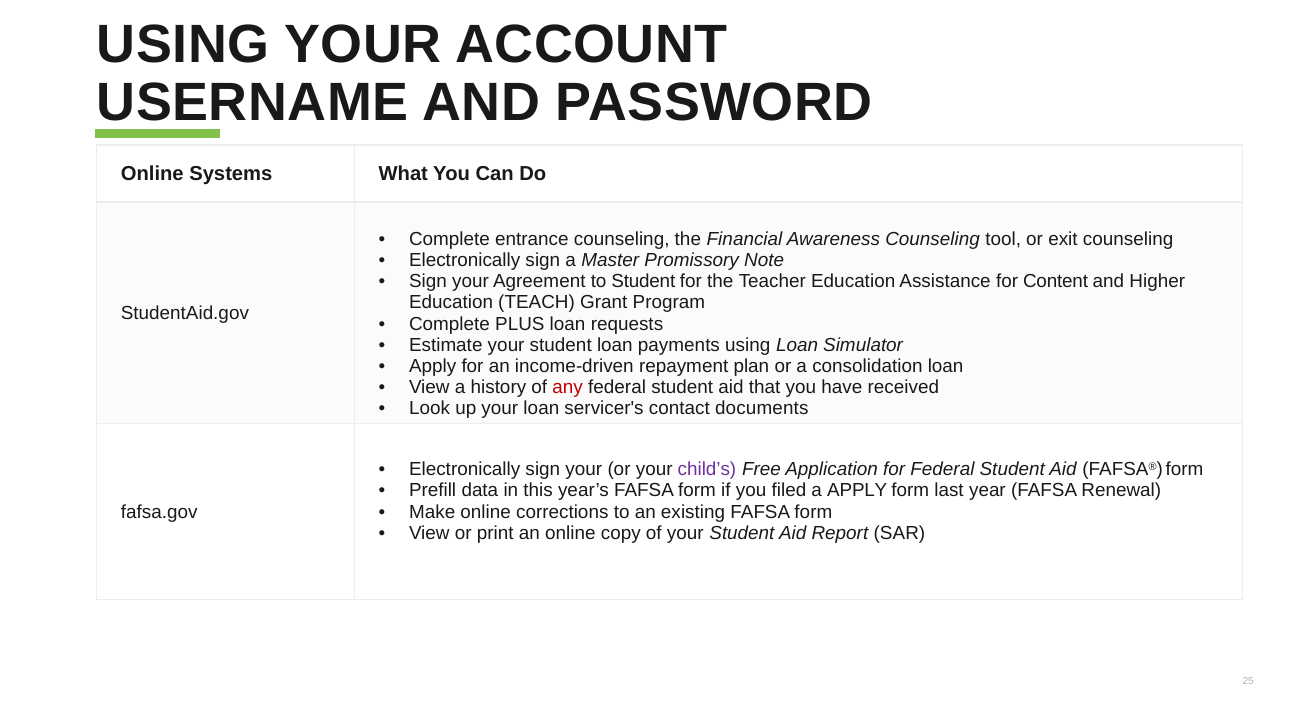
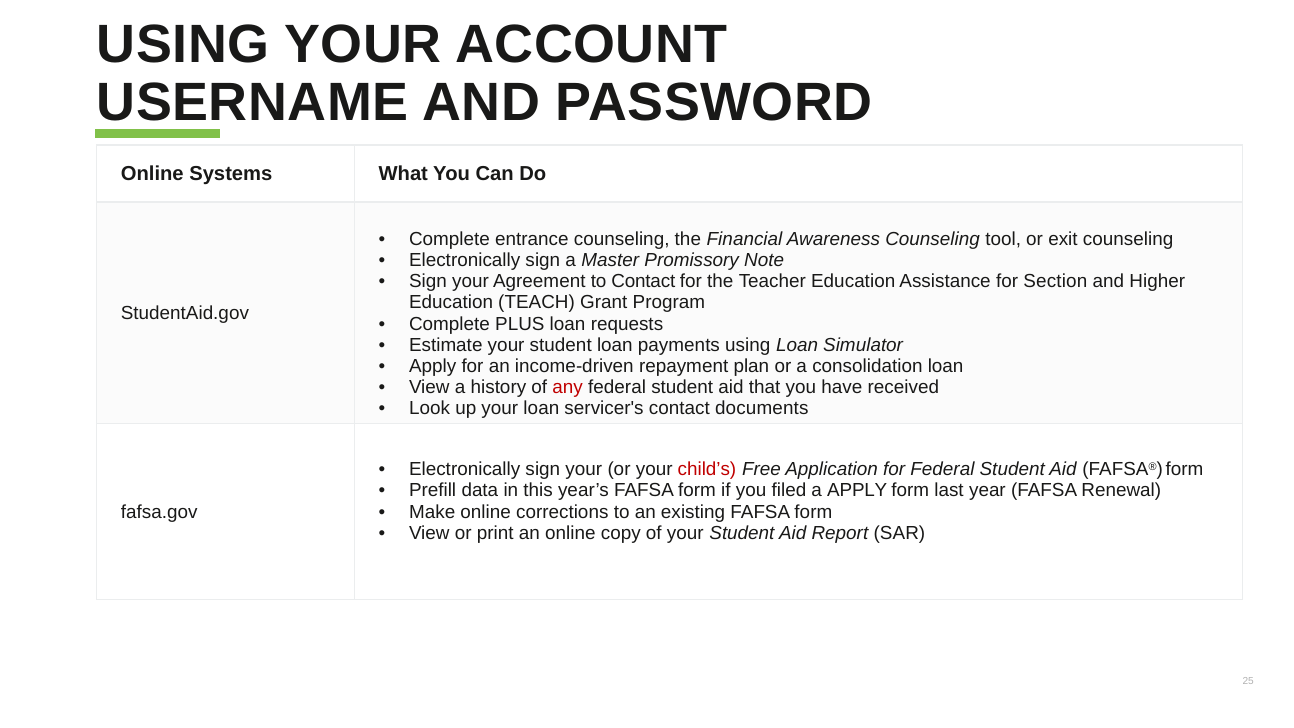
to Student: Student -> Contact
Content: Content -> Section
child’s colour: purple -> red
